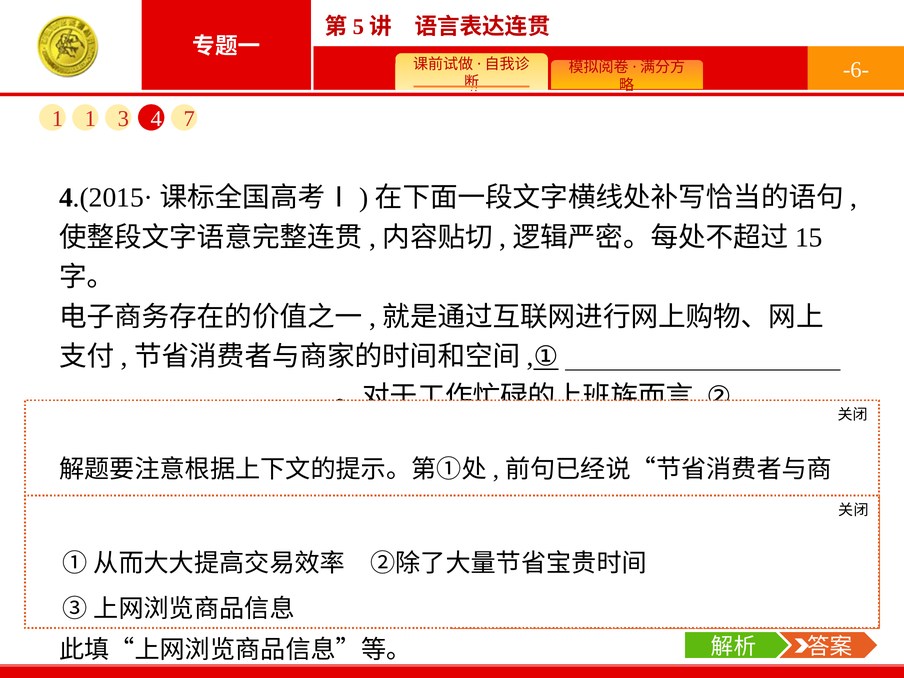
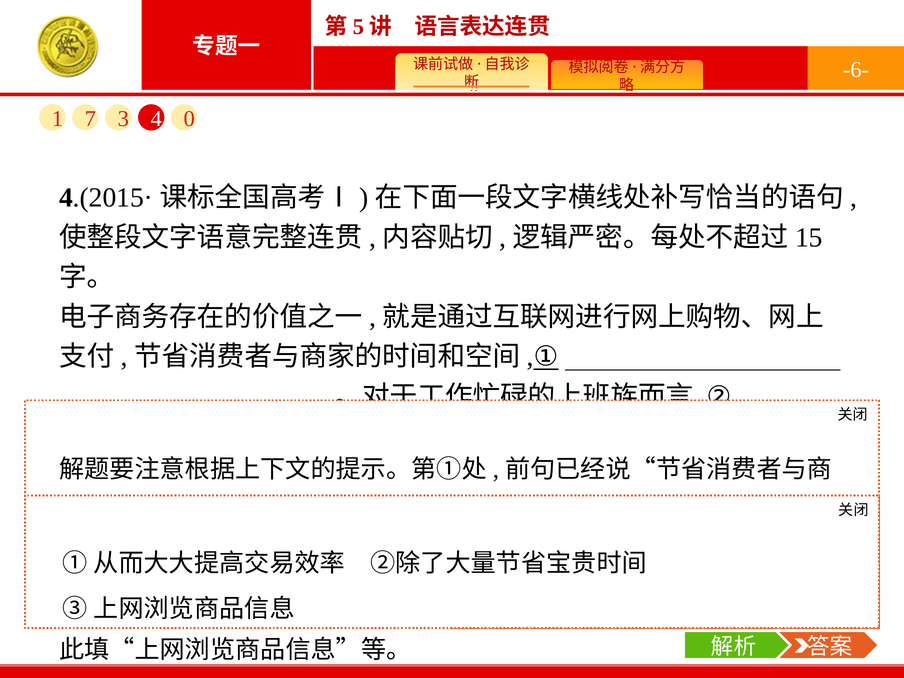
1 1: 1 -> 7
7: 7 -> 0
